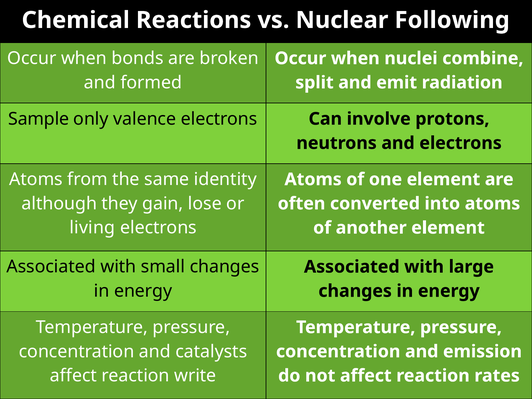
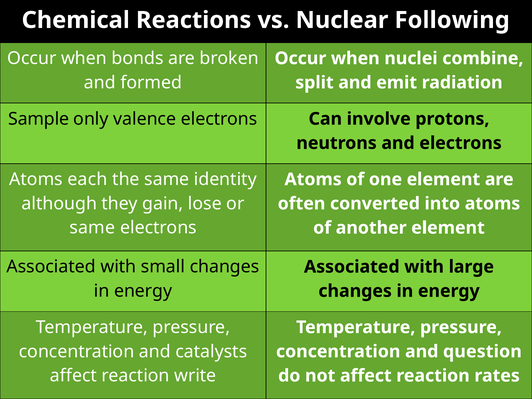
from: from -> each
living at (92, 228): living -> same
emission: emission -> question
